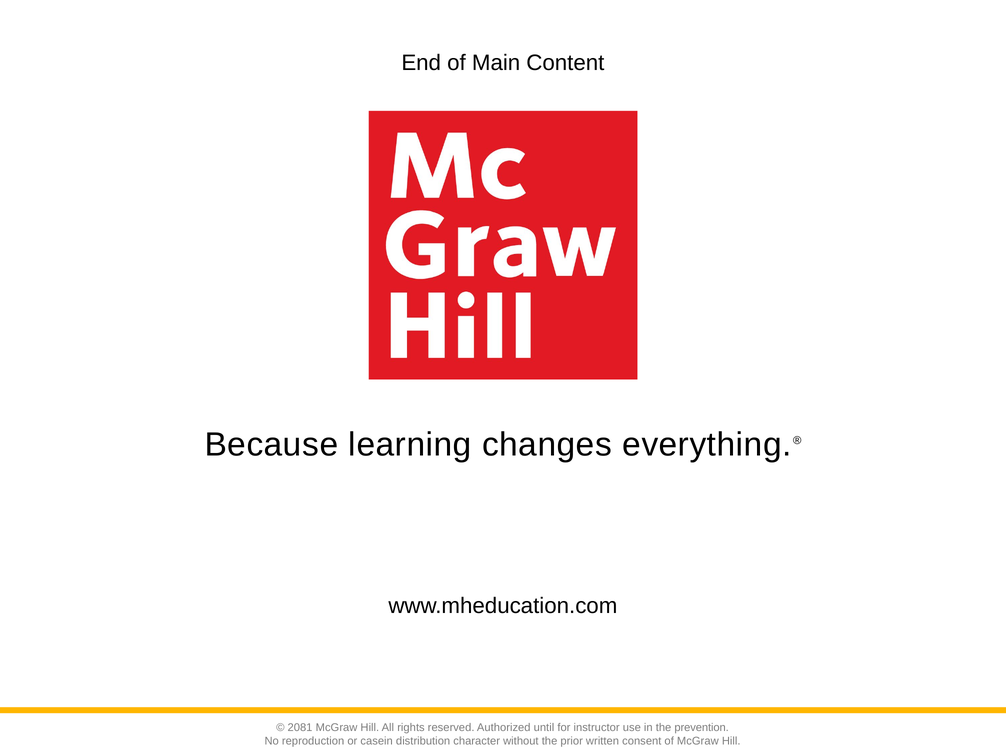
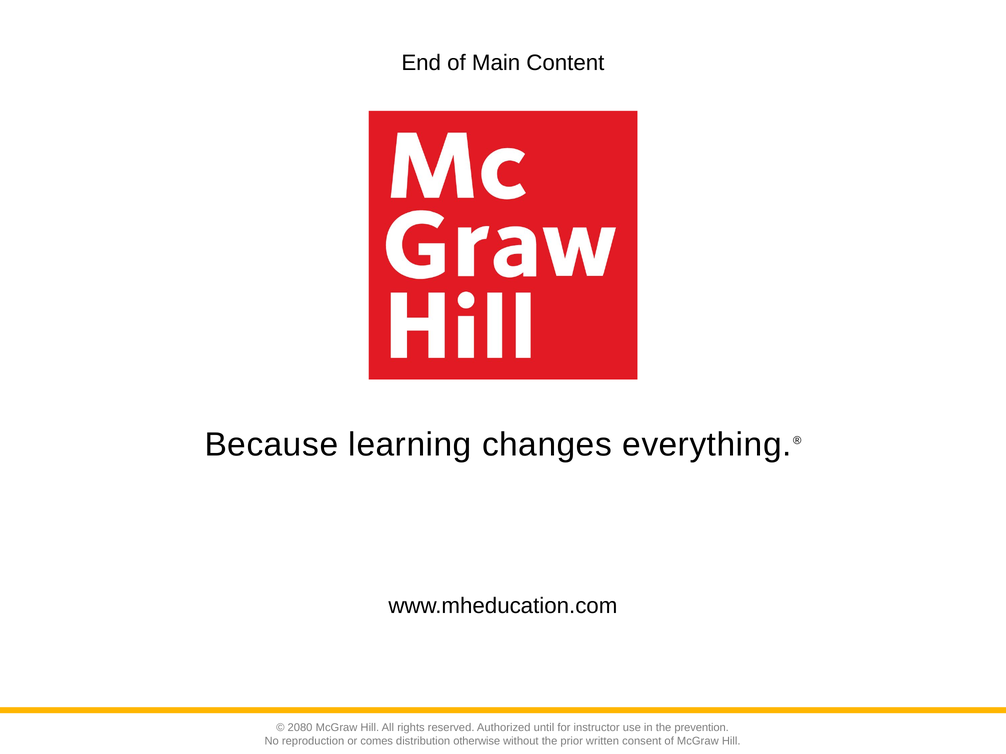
2081: 2081 -> 2080
casein: casein -> comes
character: character -> otherwise
